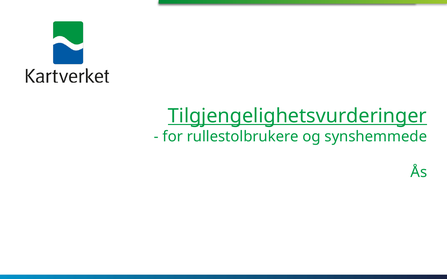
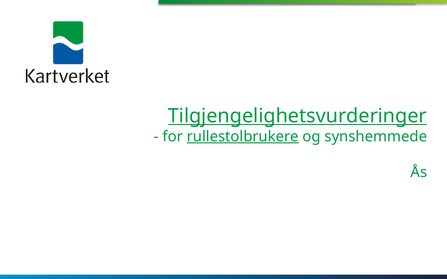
rullestolbrukere underline: none -> present
